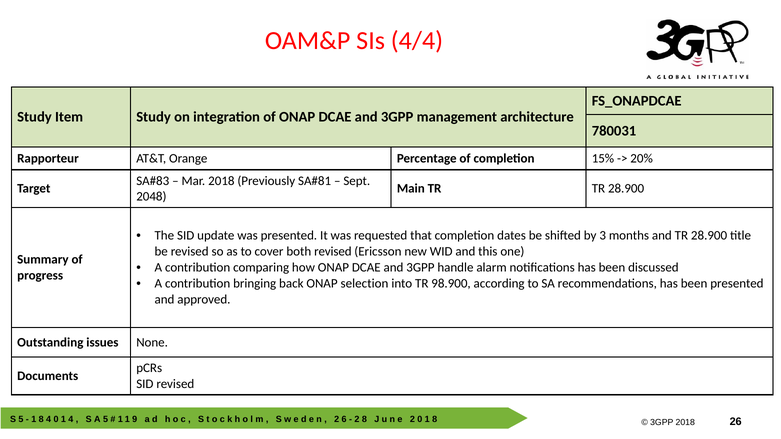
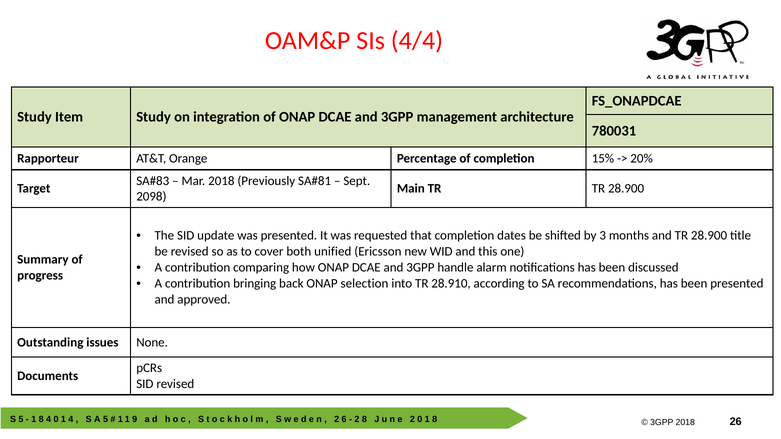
2048: 2048 -> 2098
both revised: revised -> unified
98.900: 98.900 -> 28.910
